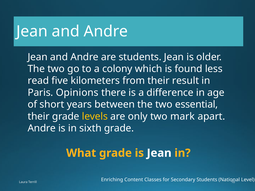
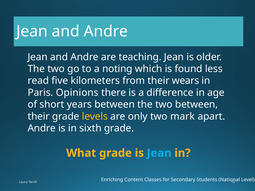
are students: students -> teaching
colony: colony -> noting
result: result -> wears
two essential: essential -> between
Jean at (159, 153) colour: white -> light blue
